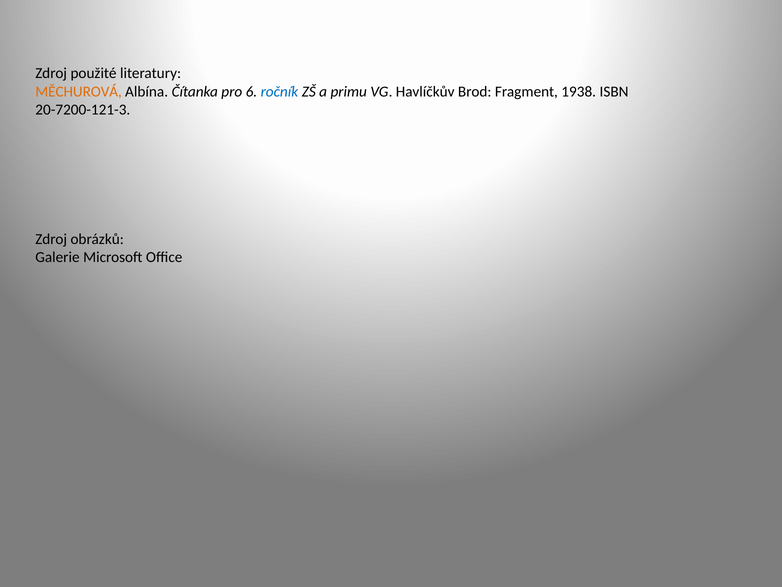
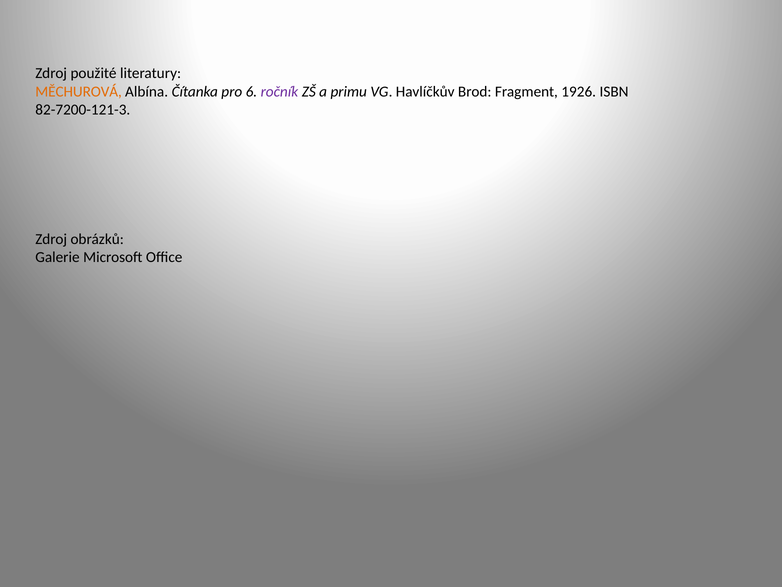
ročník colour: blue -> purple
1938: 1938 -> 1926
20-7200-121-3: 20-7200-121-3 -> 82-7200-121-3
